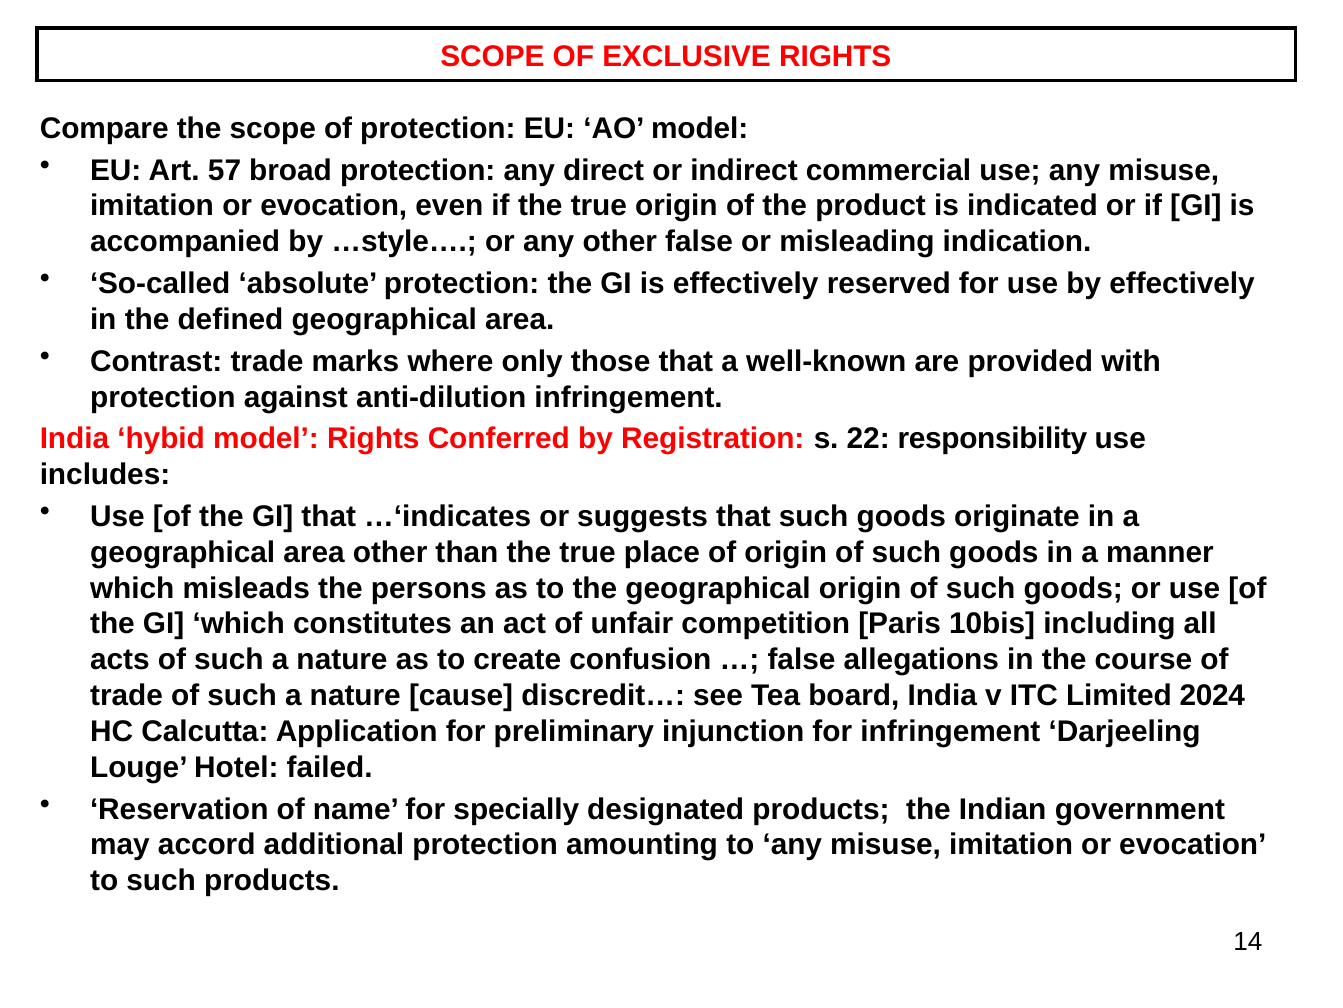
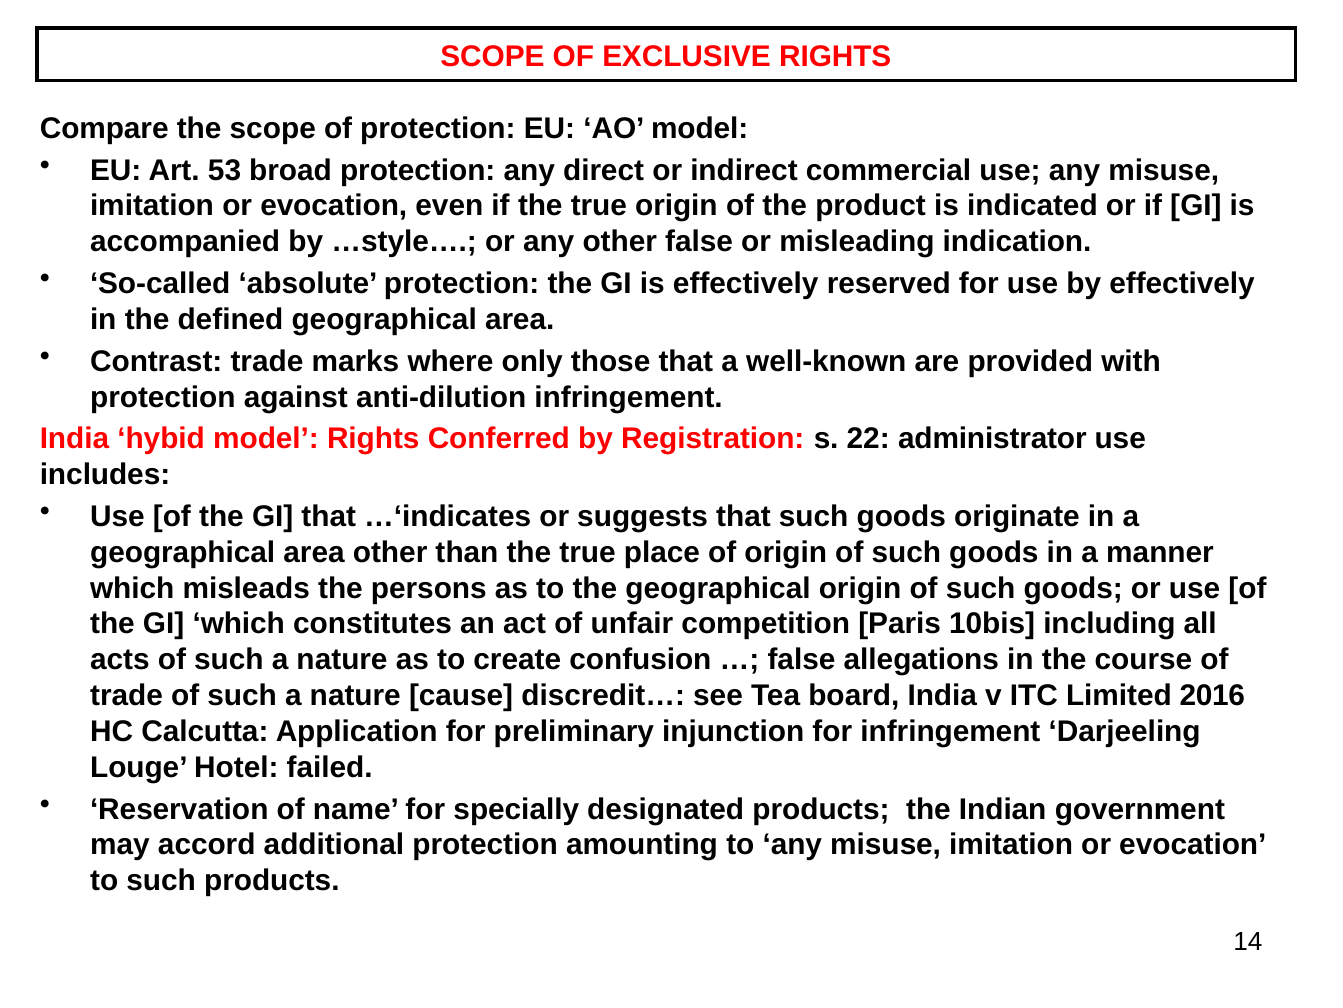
57: 57 -> 53
responsibility: responsibility -> administrator
2024: 2024 -> 2016
